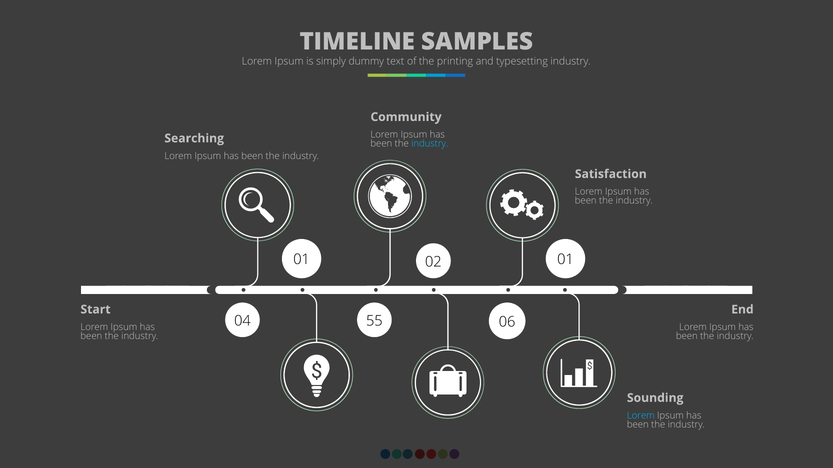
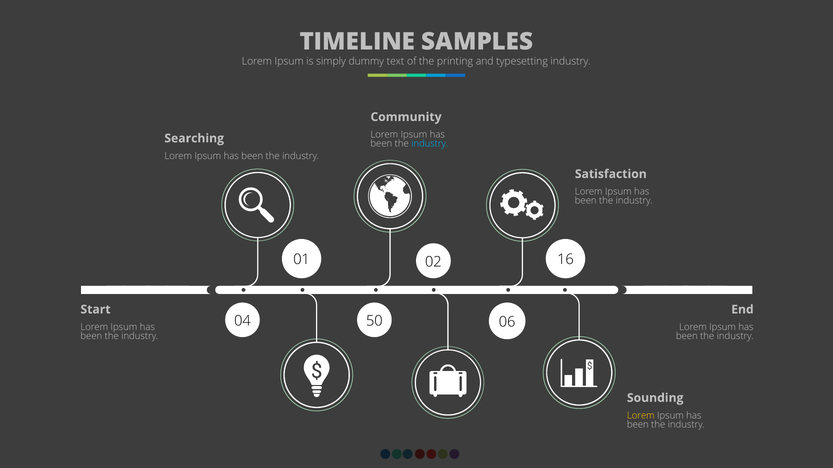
01 01: 01 -> 16
55: 55 -> 50
Lorem at (641, 416) colour: light blue -> yellow
